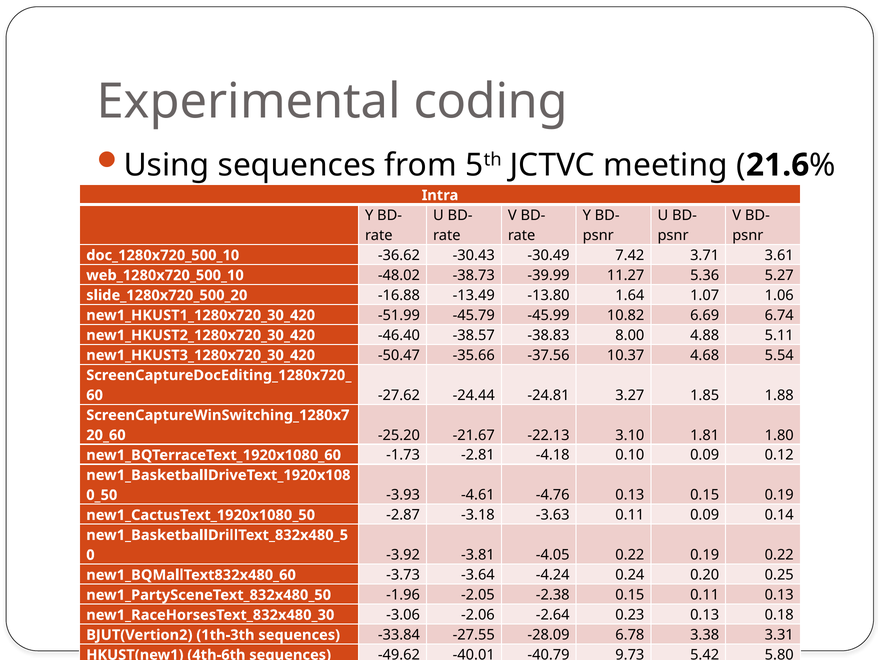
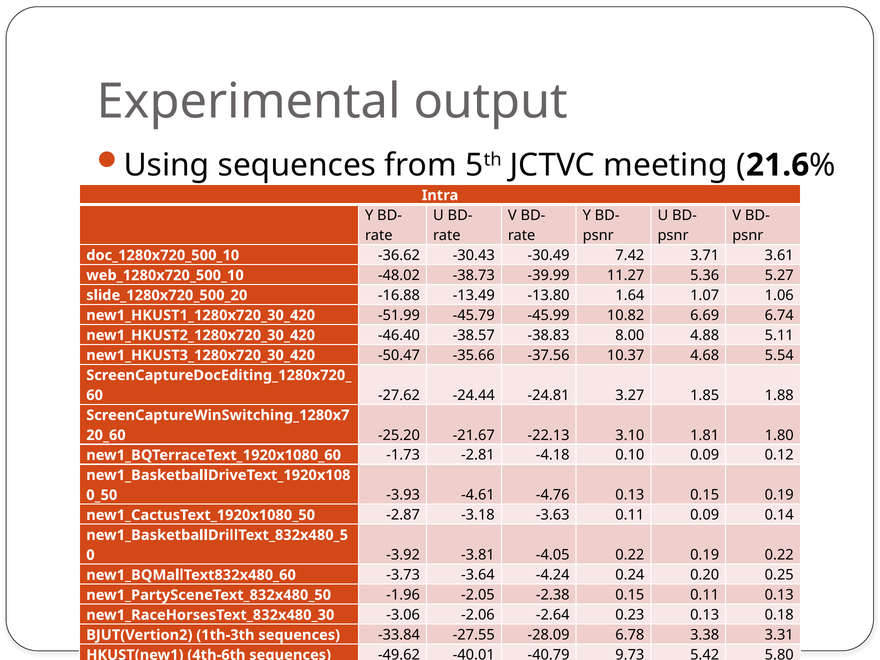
coding: coding -> output
